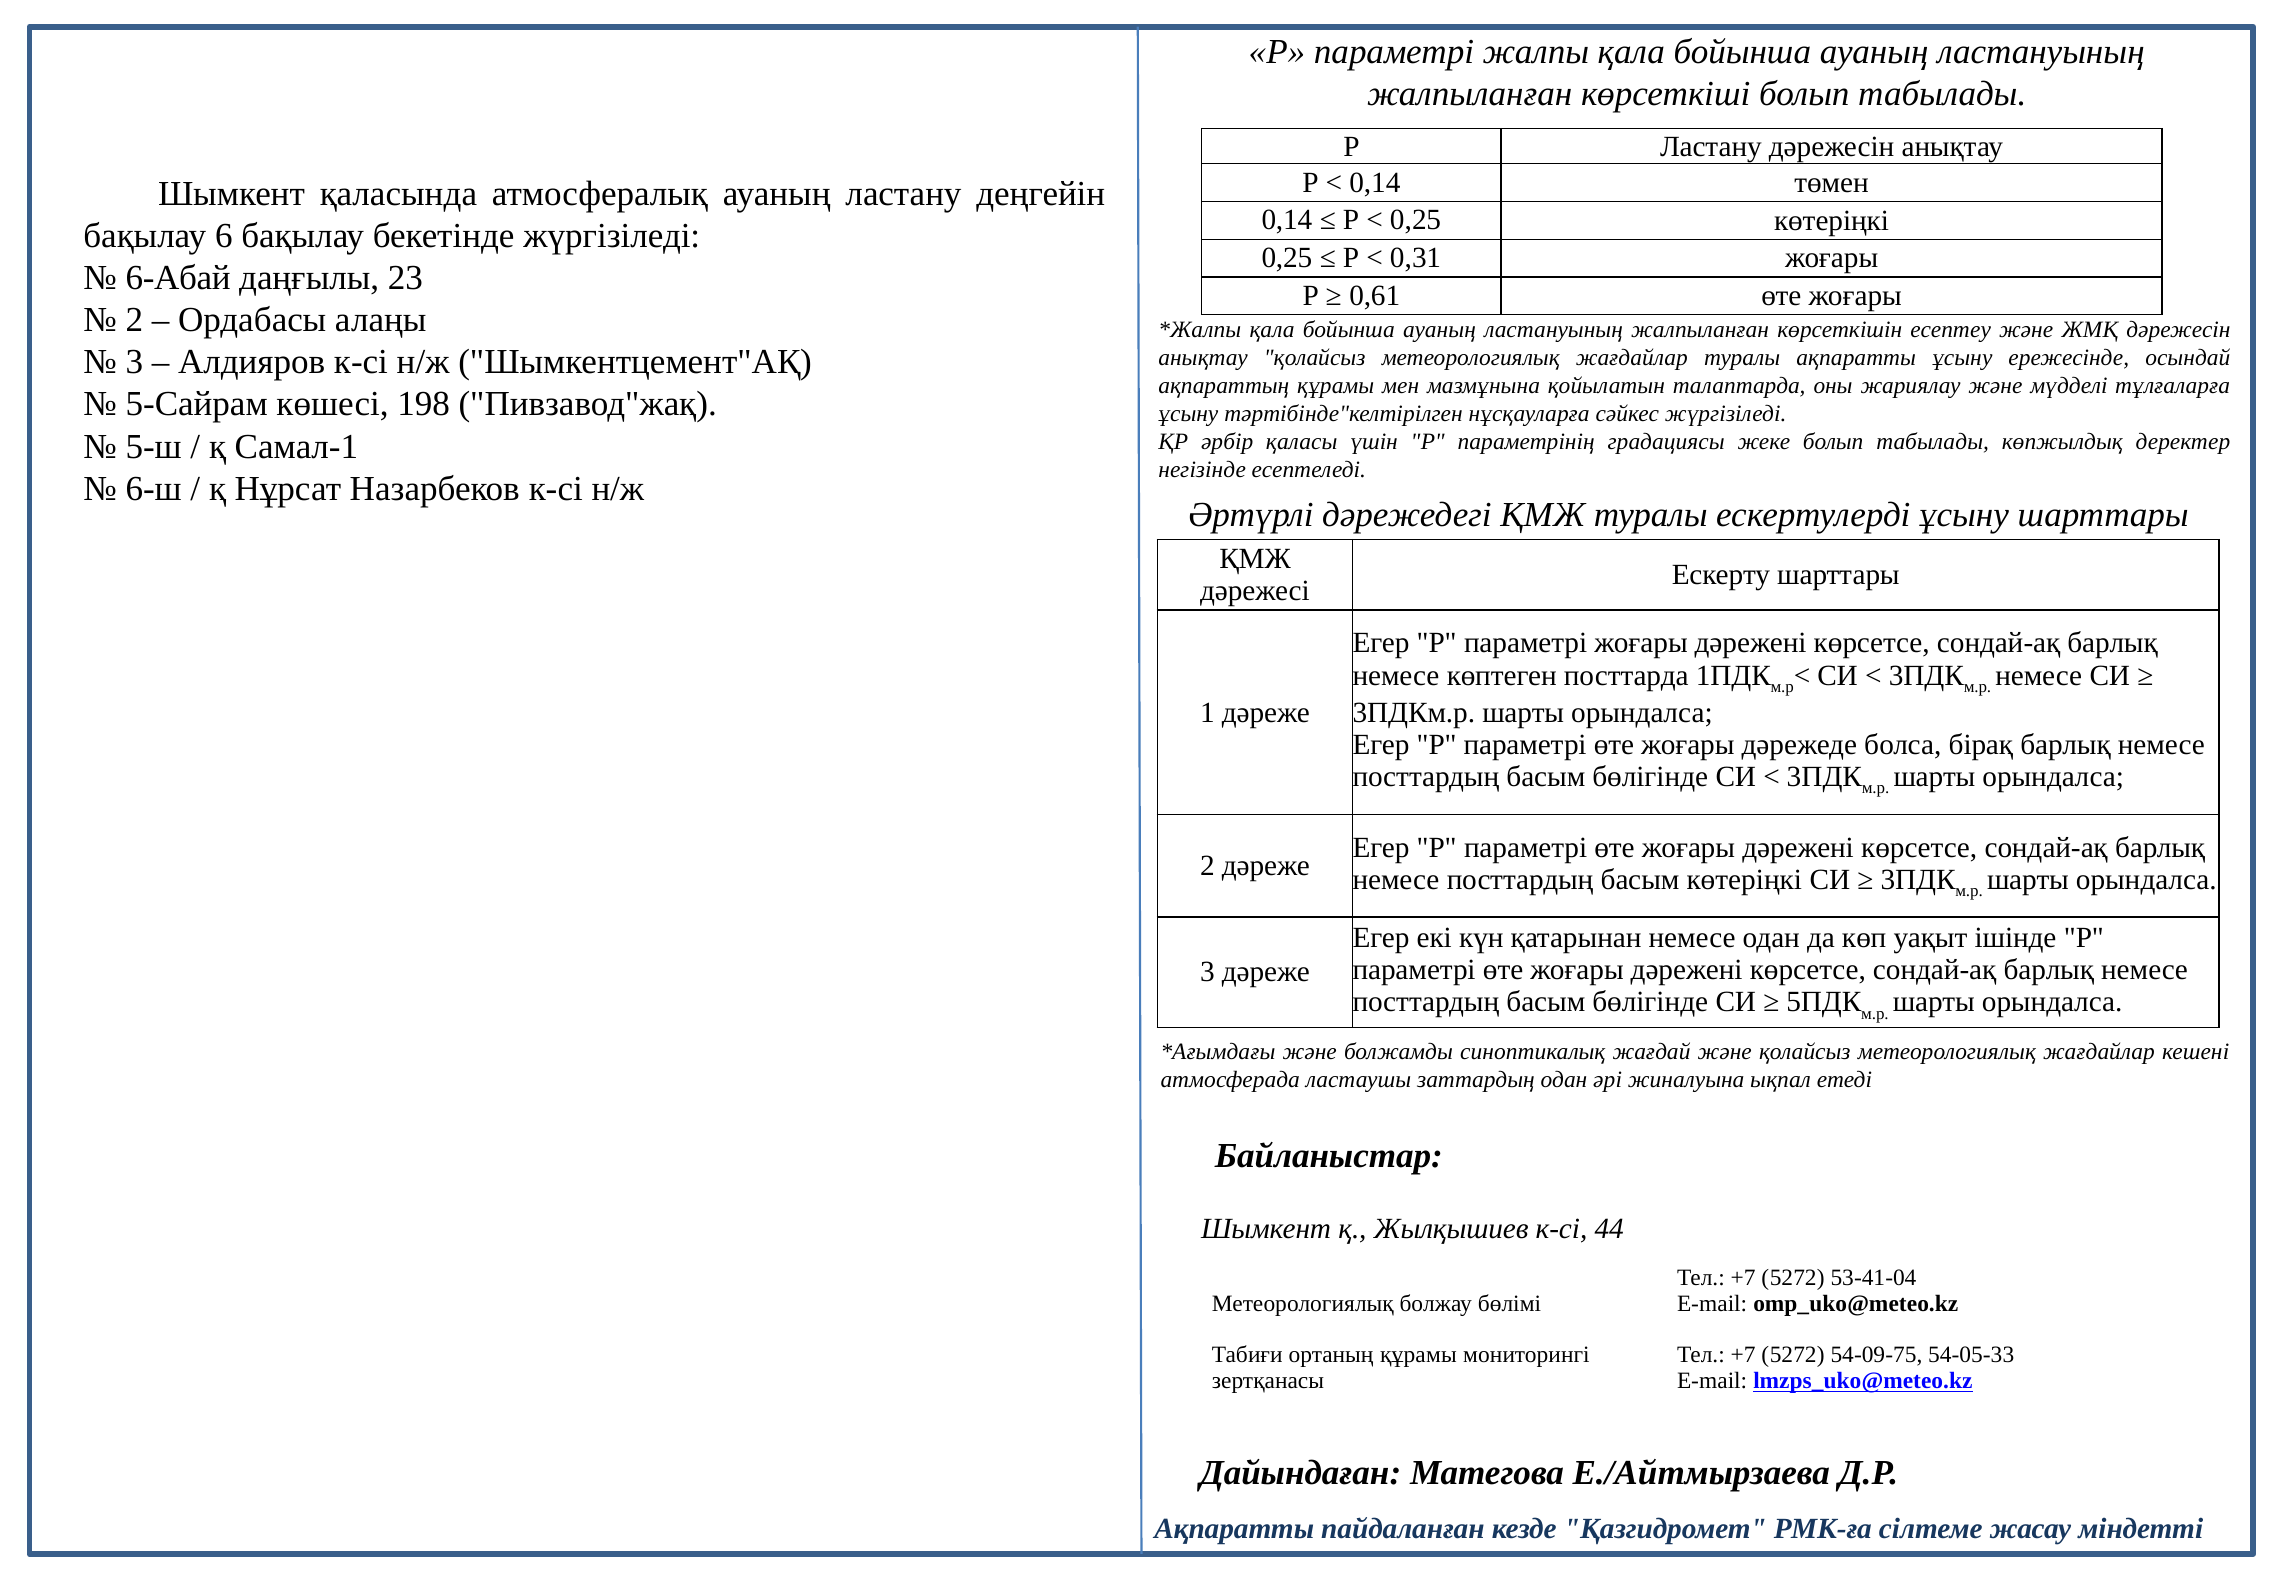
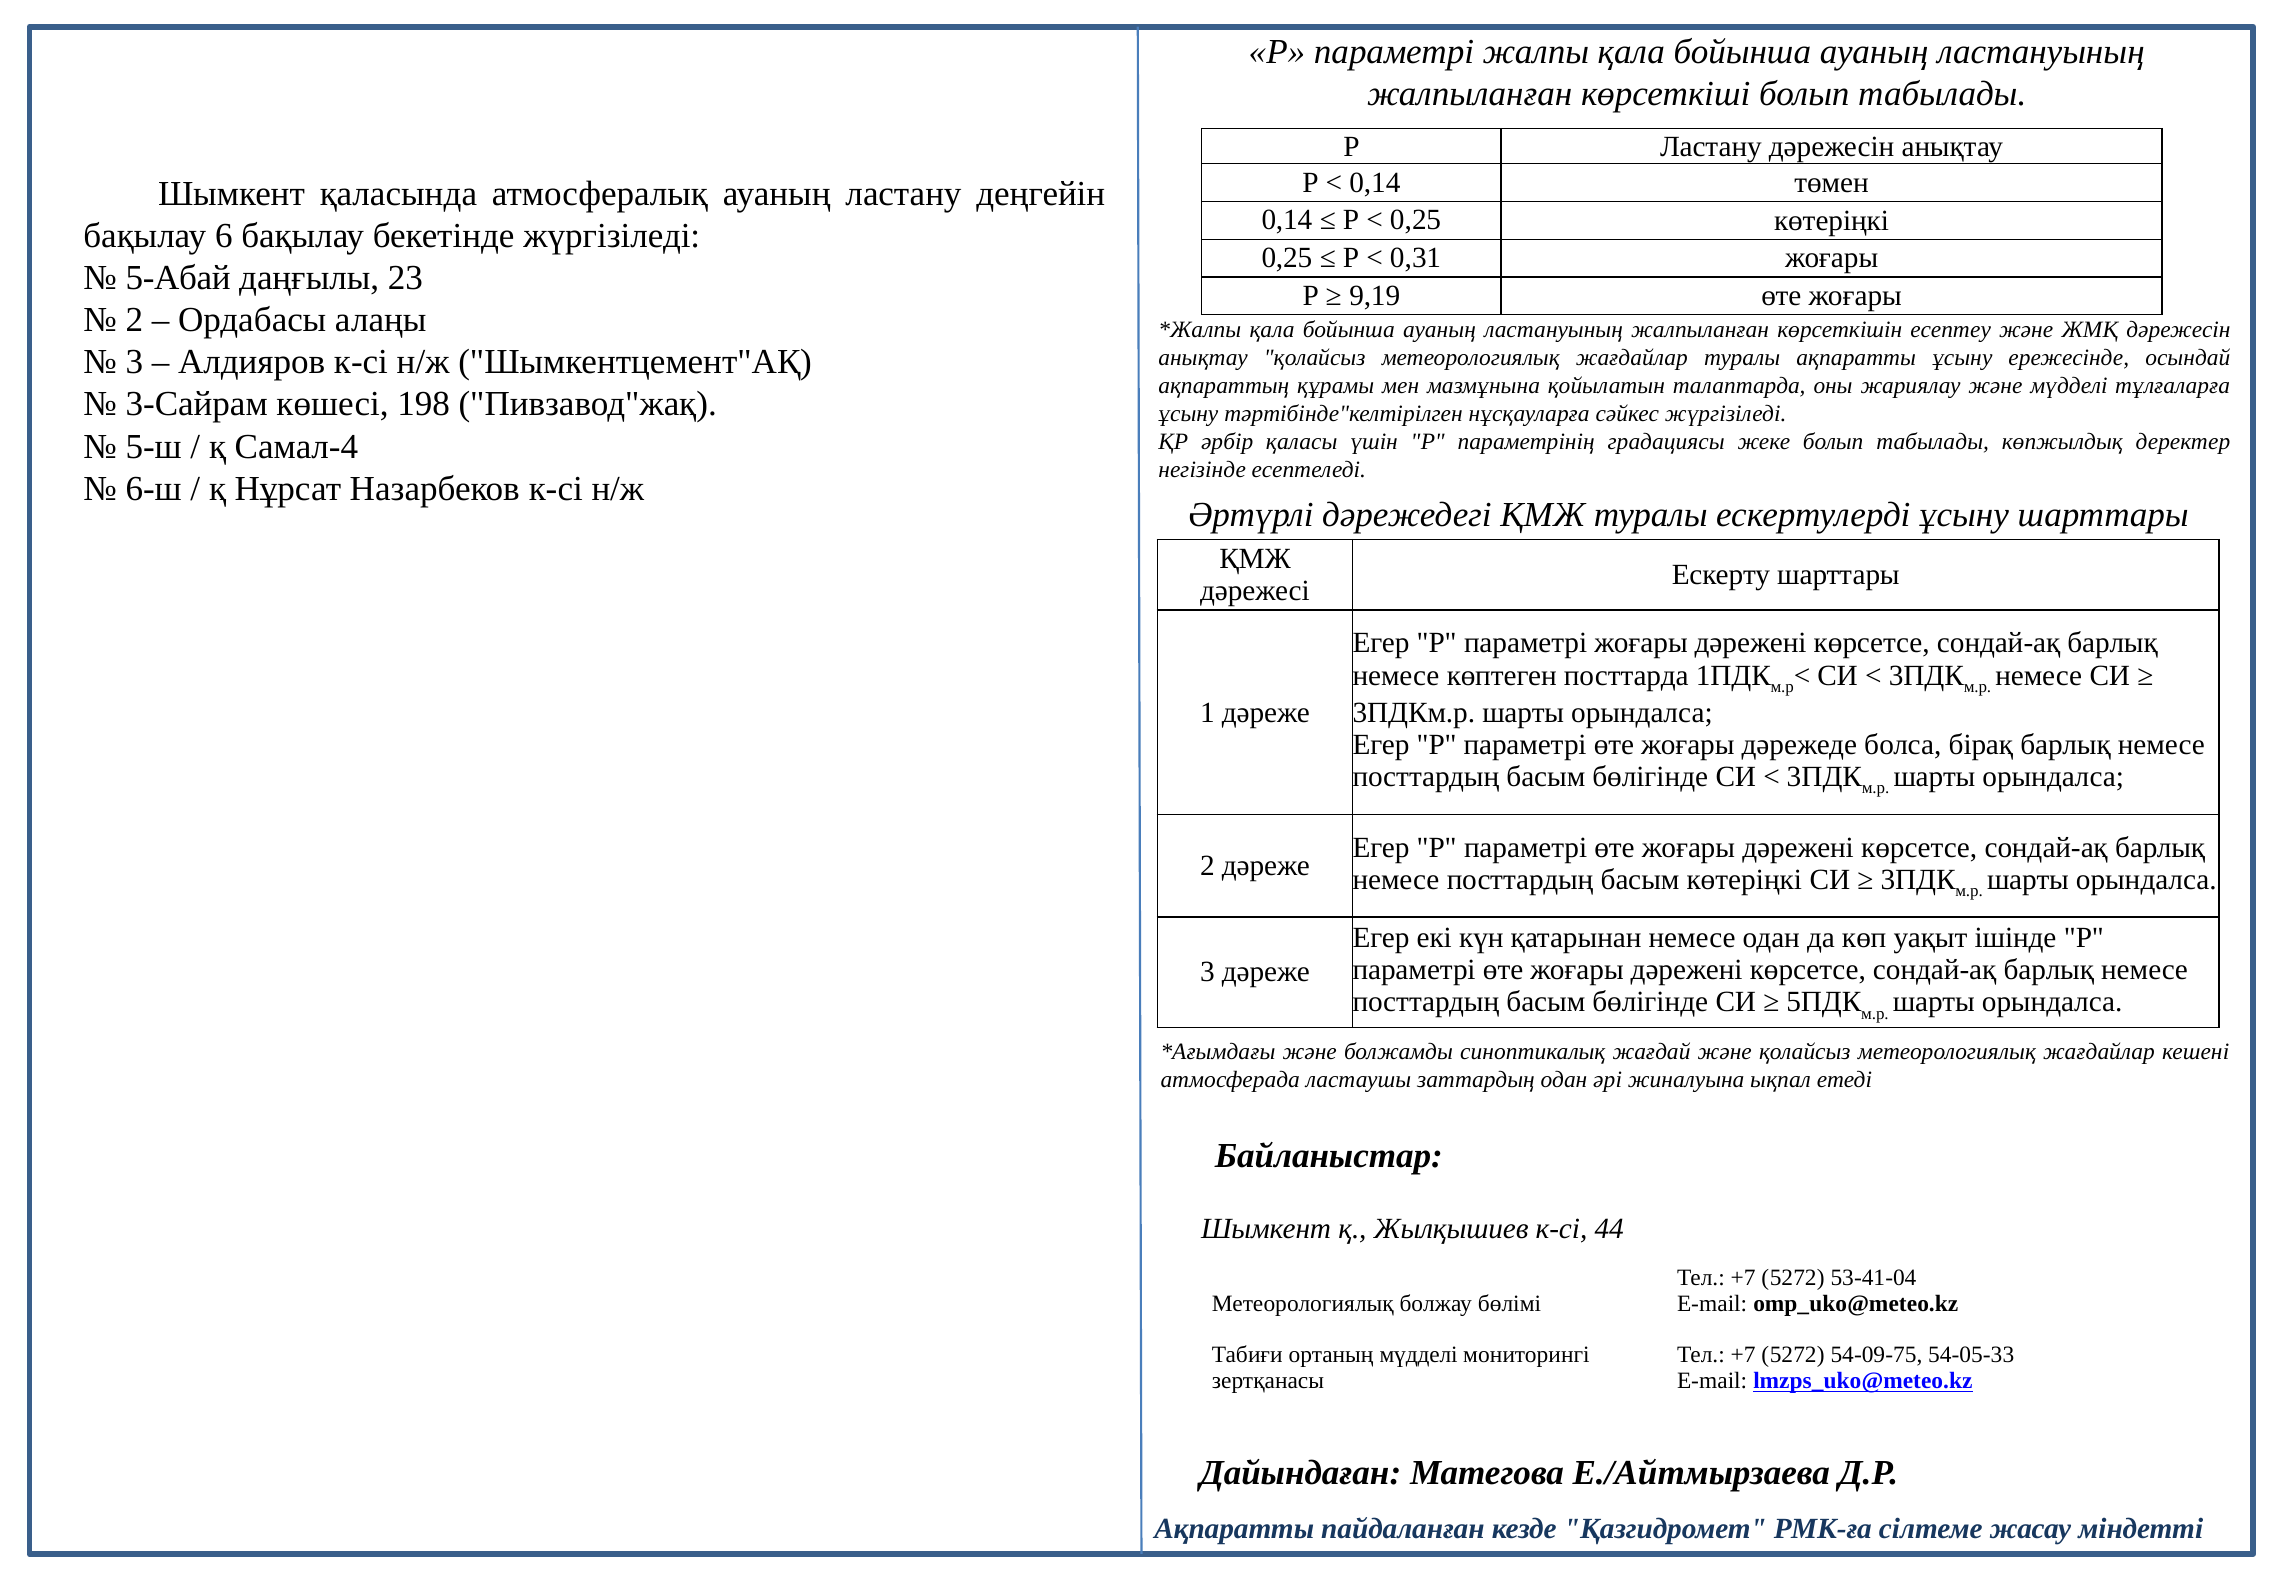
6-Абай: 6-Абай -> 5-Абай
0,61: 0,61 -> 9,19
5-Сайрам: 5-Сайрам -> 3-Сайрам
Самал-1: Самал-1 -> Самал-4
ортаның құрамы: құрамы -> мүдделі
